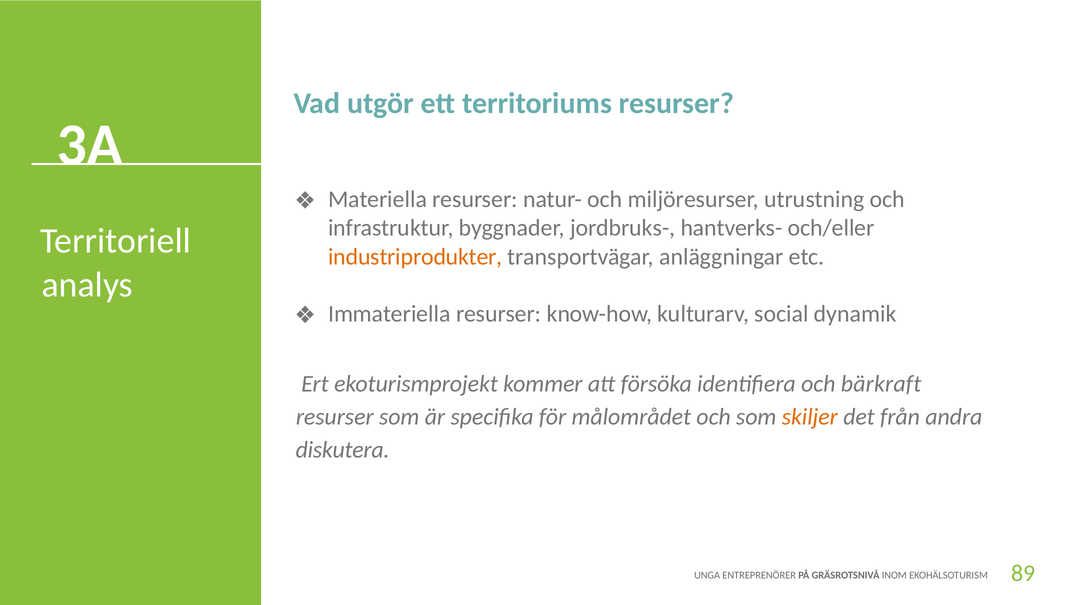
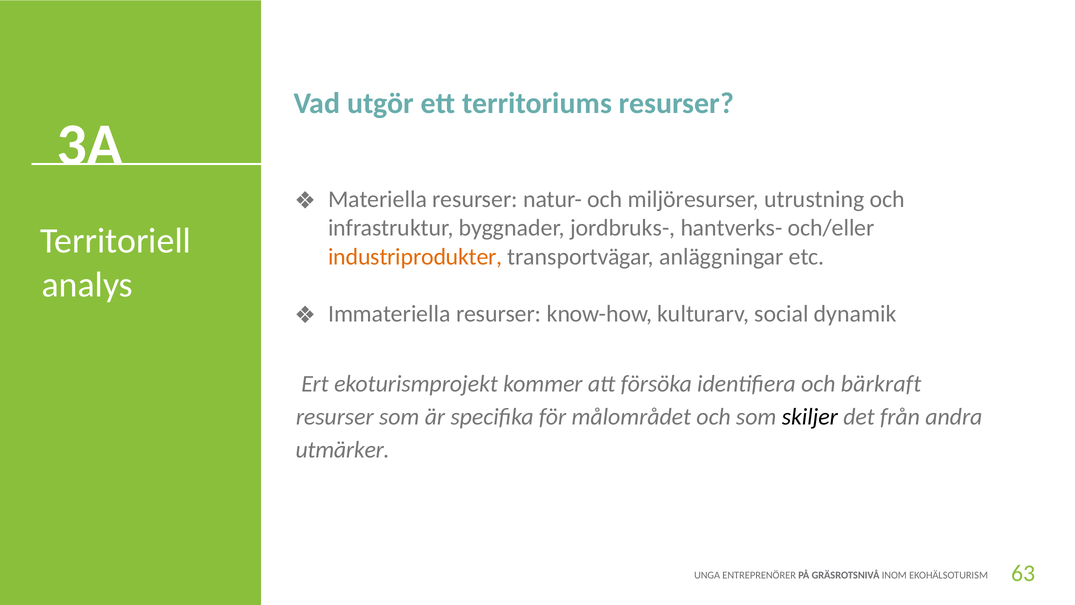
skiljer colour: orange -> black
diskutera: diskutera -> utmärker
89: 89 -> 63
